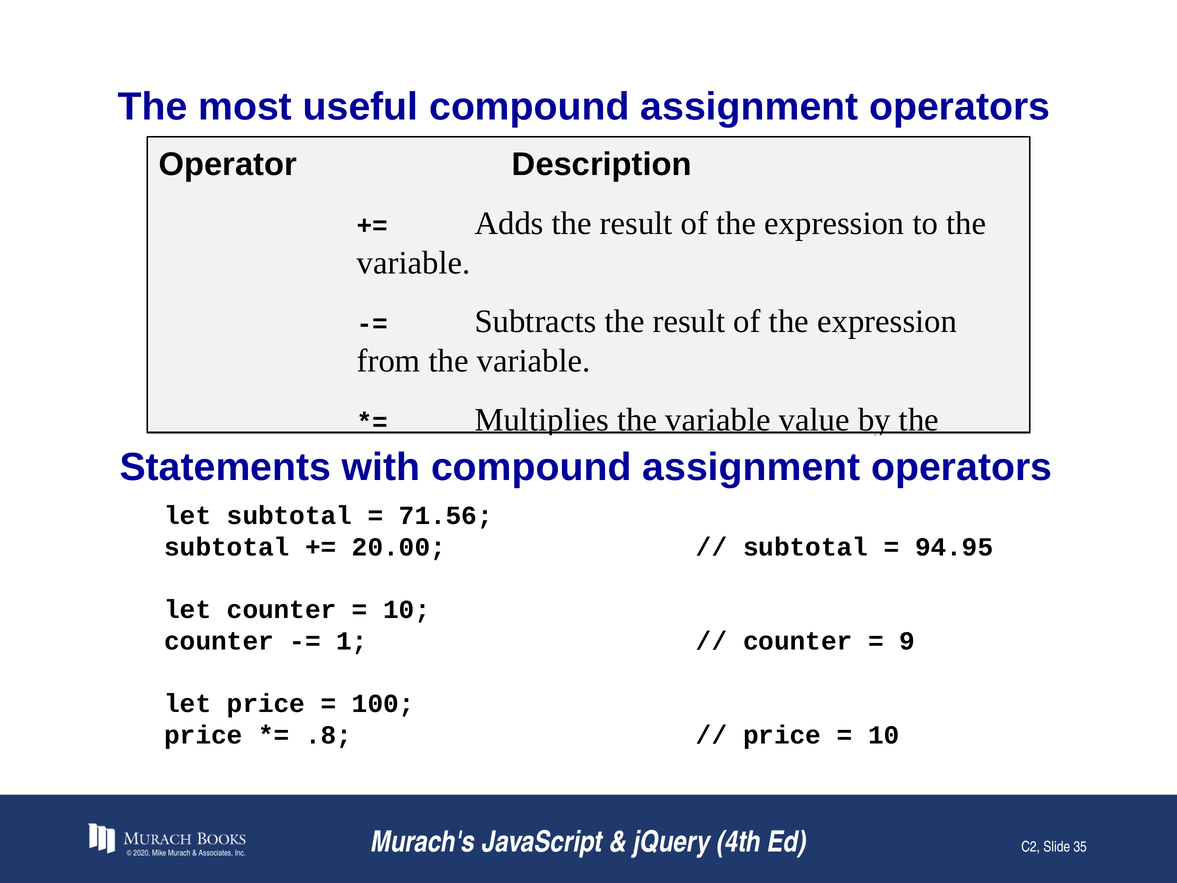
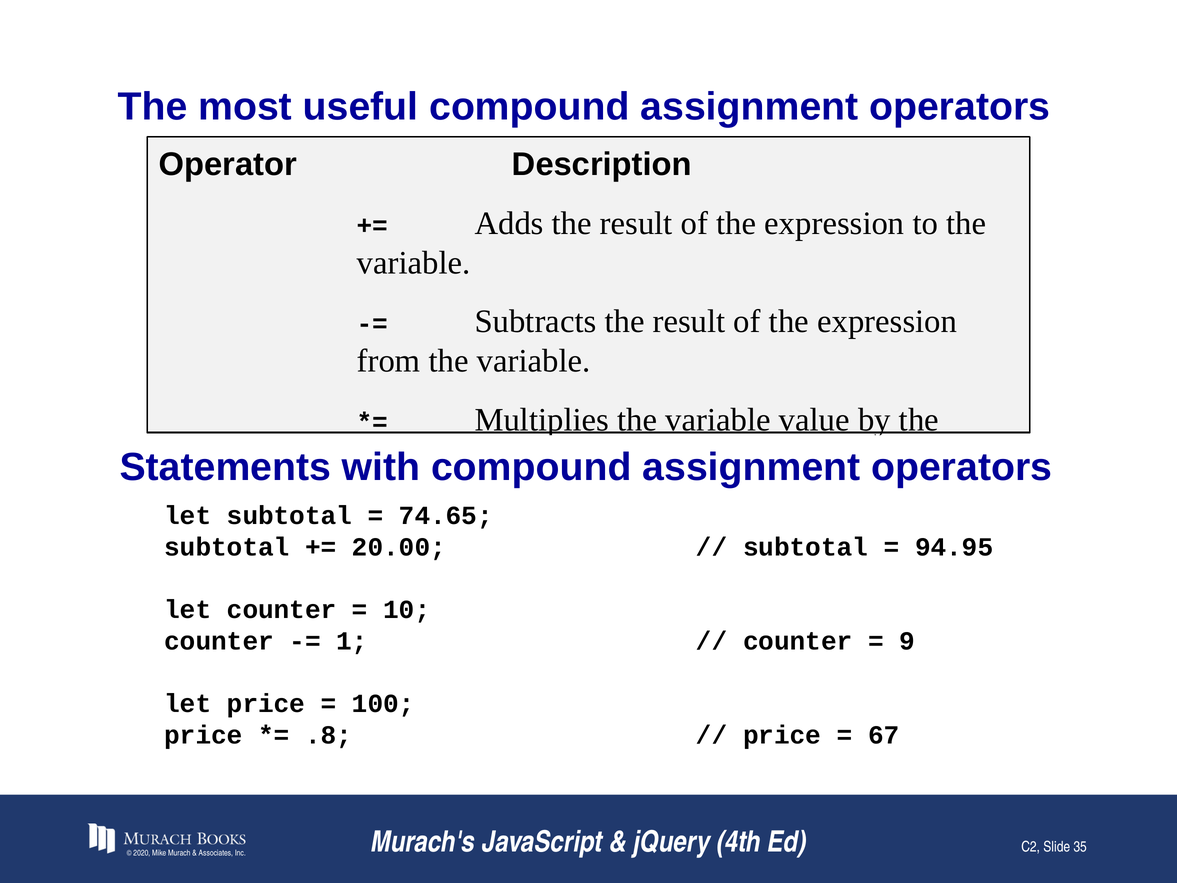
71.56: 71.56 -> 74.65
10 at (884, 735): 10 -> 67
